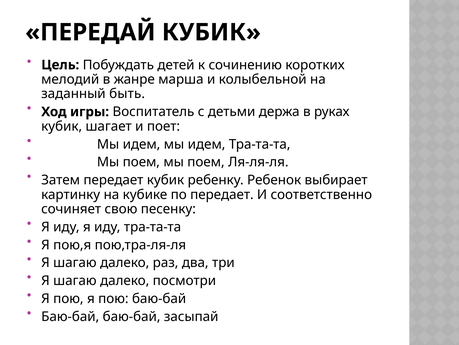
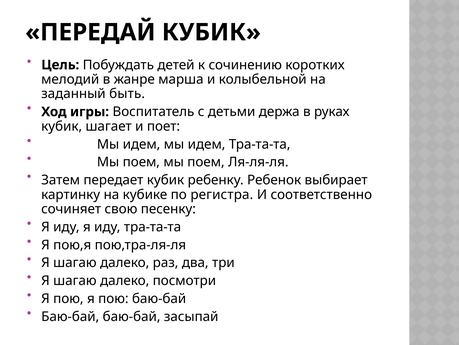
по передает: передает -> регистра
